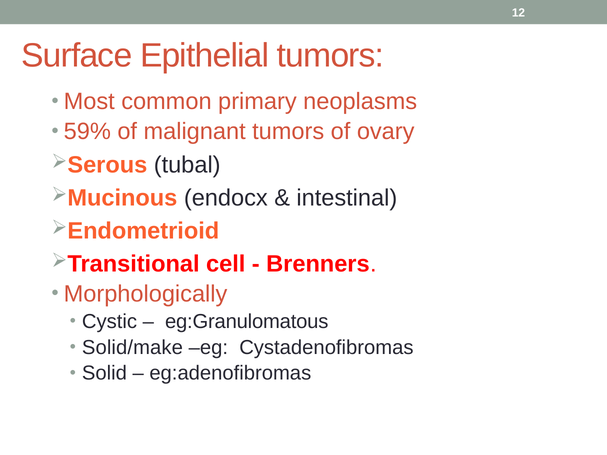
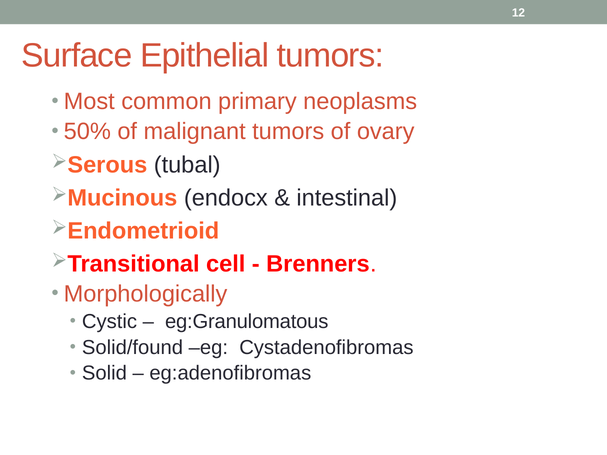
59%: 59% -> 50%
Solid/make: Solid/make -> Solid/found
